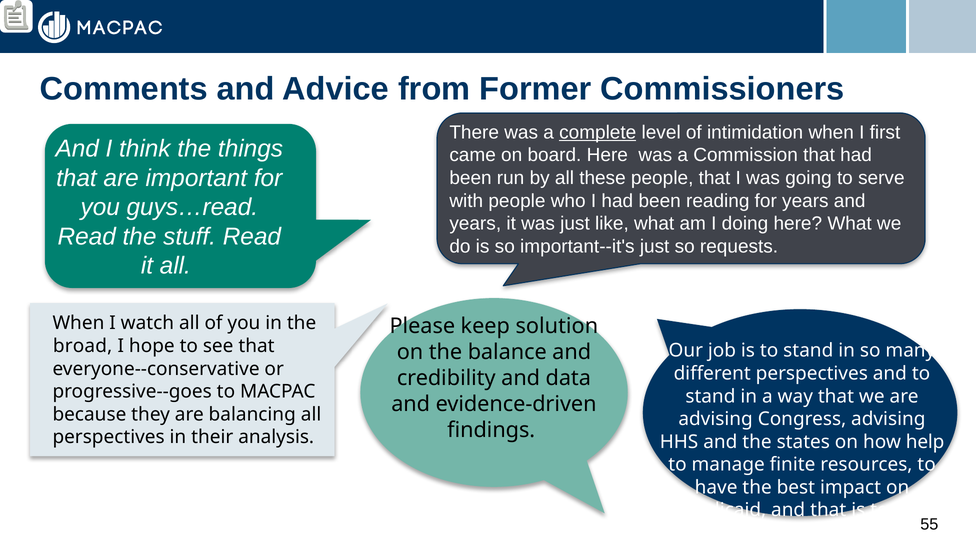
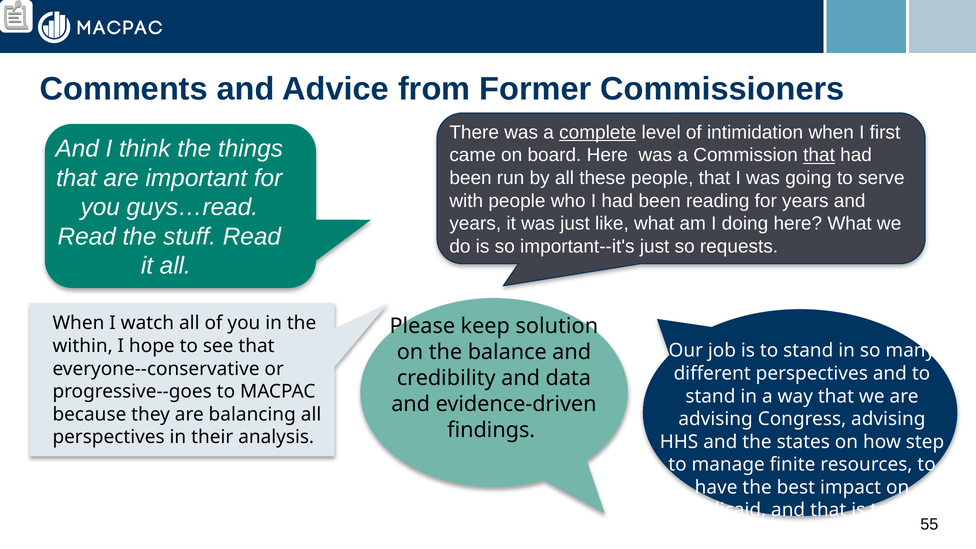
that at (819, 155) underline: none -> present
broad: broad -> within
help: help -> step
